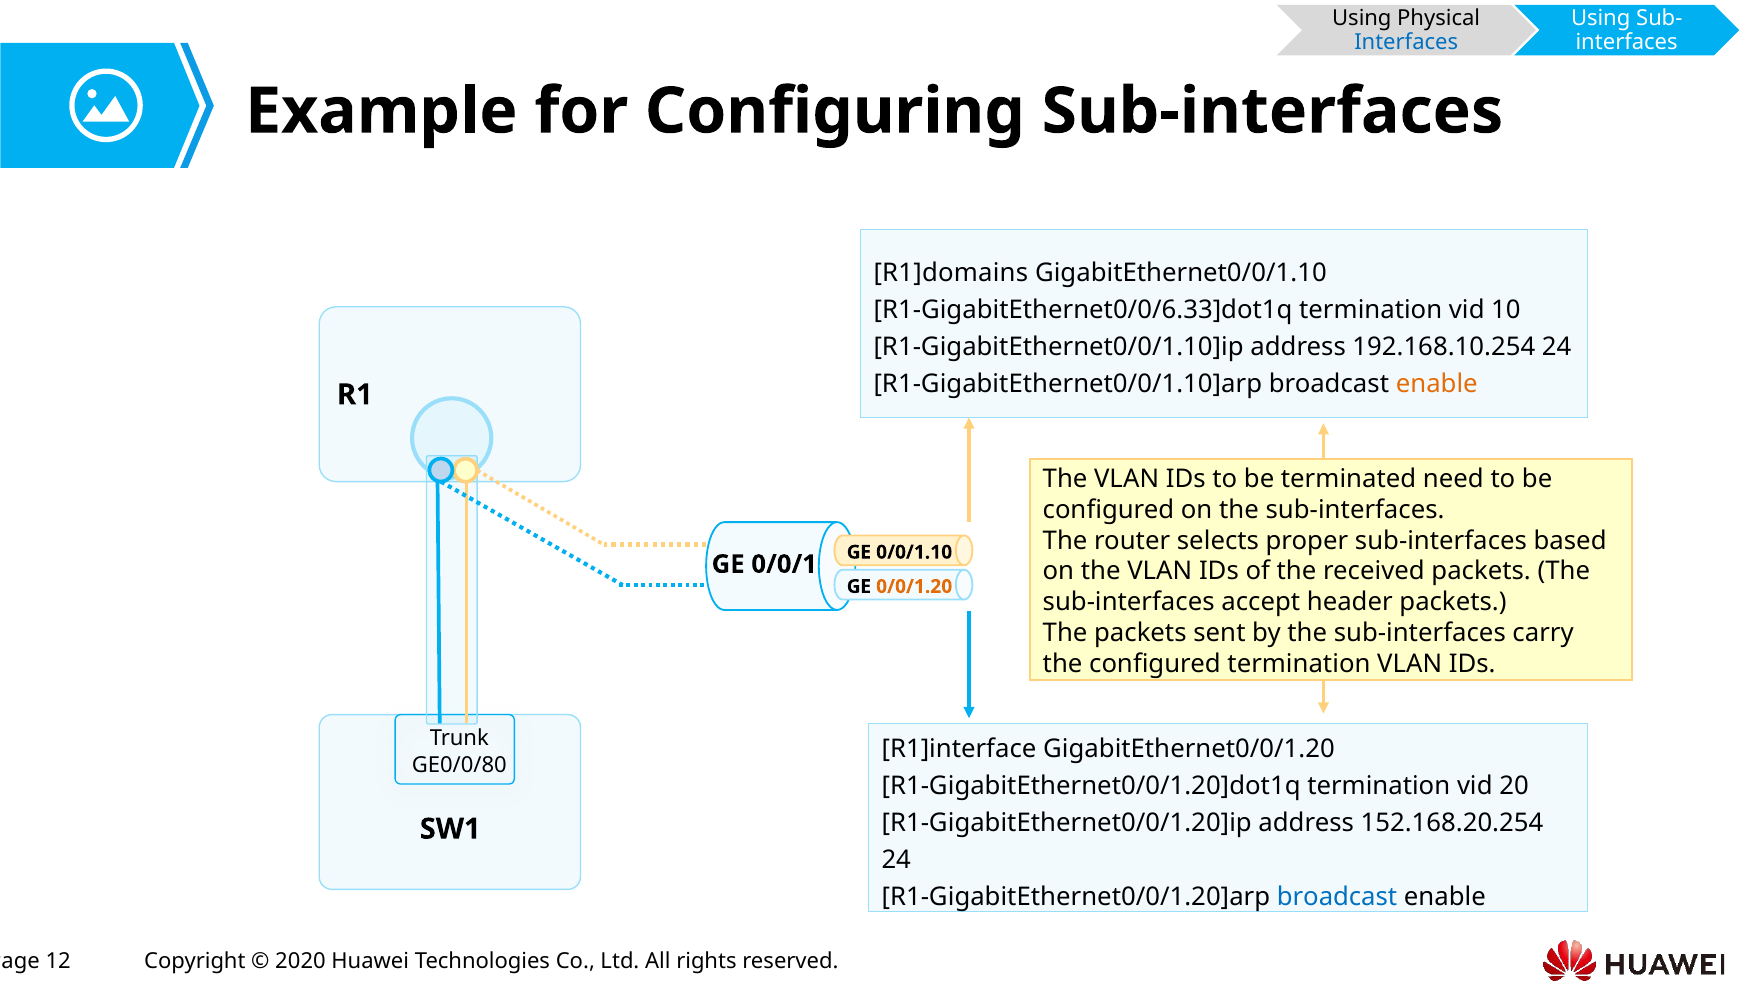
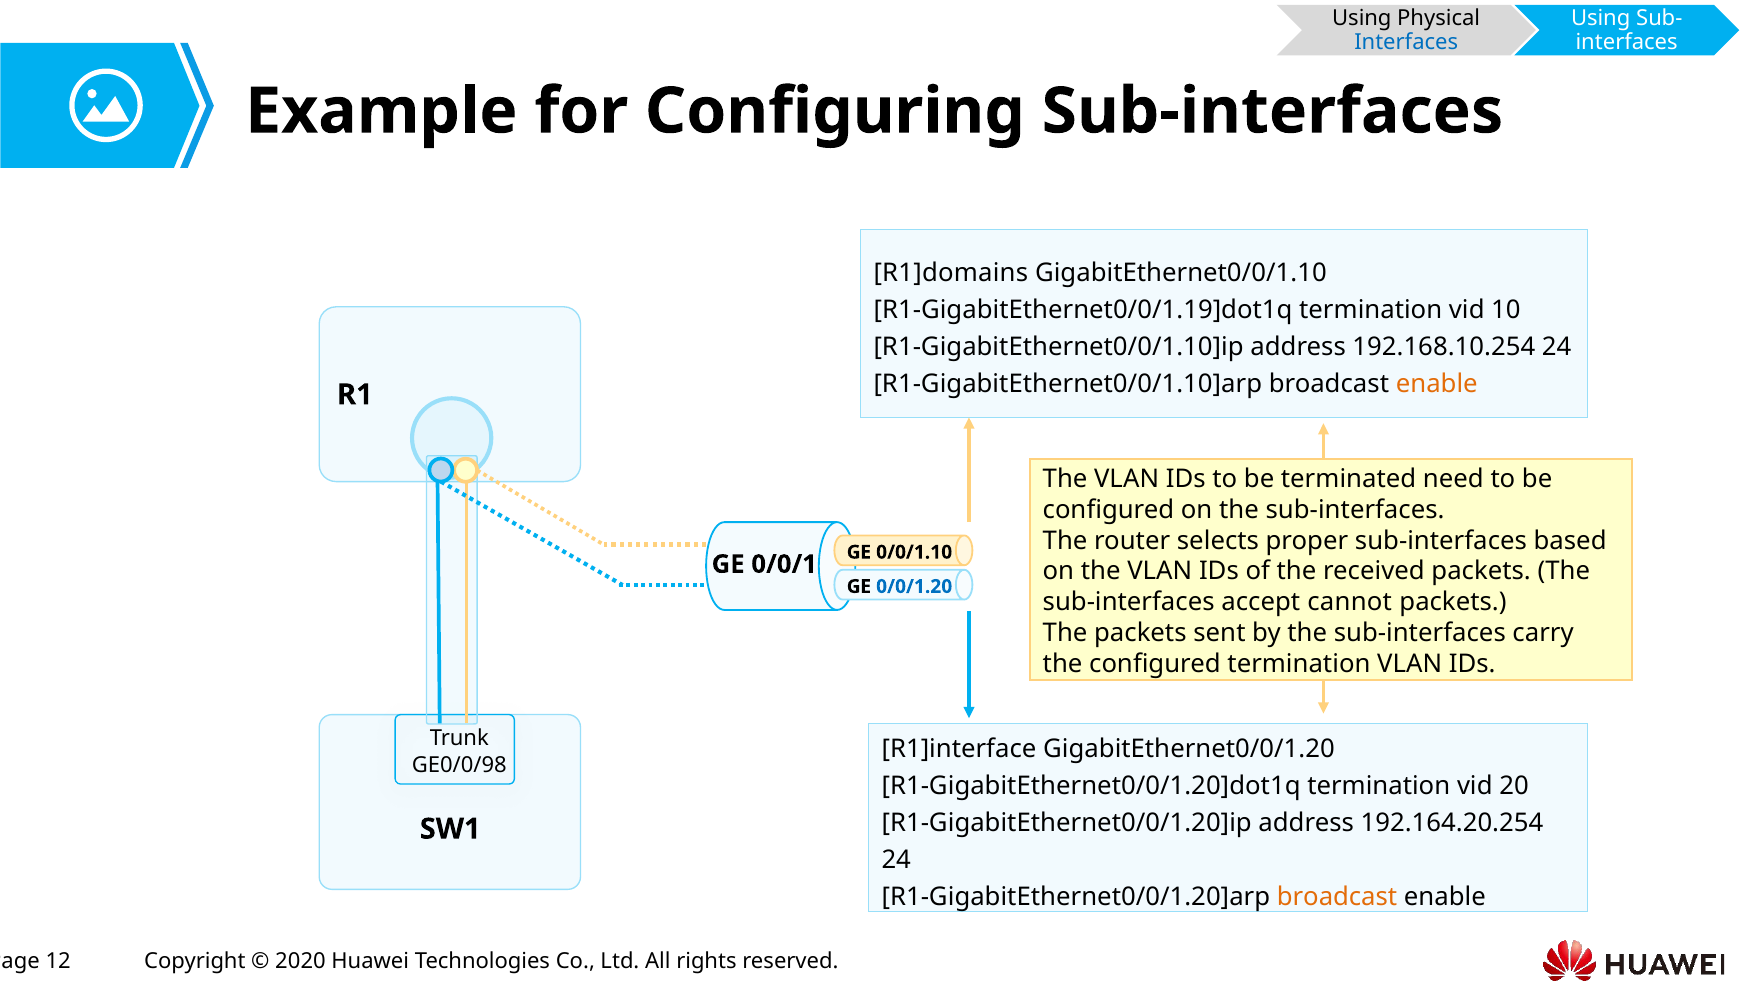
R1-GigabitEthernet0/0/6.33]dot1q: R1-GigabitEthernet0/0/6.33]dot1q -> R1-GigabitEthernet0/0/1.19]dot1q
0/0/1.20 colour: orange -> blue
header: header -> cannot
GE0/0/80: GE0/0/80 -> GE0/0/98
152.168.20.254: 152.168.20.254 -> 192.164.20.254
broadcast at (1337, 897) colour: blue -> orange
